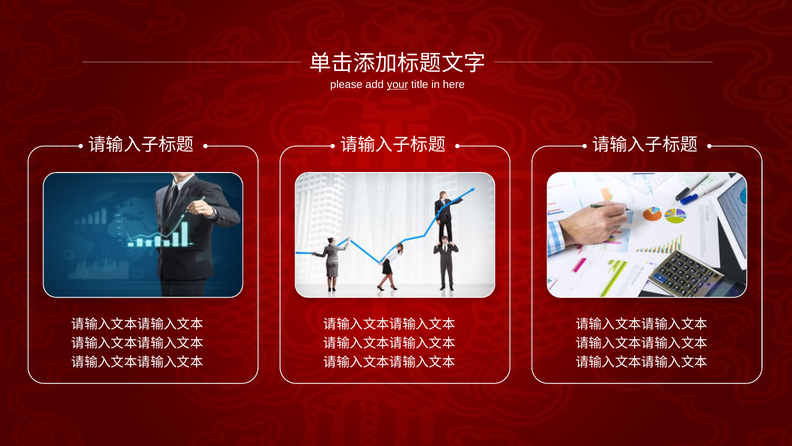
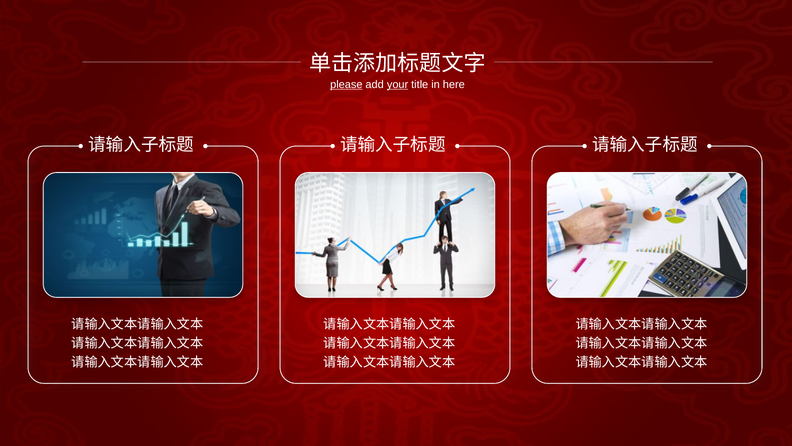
please underline: none -> present
